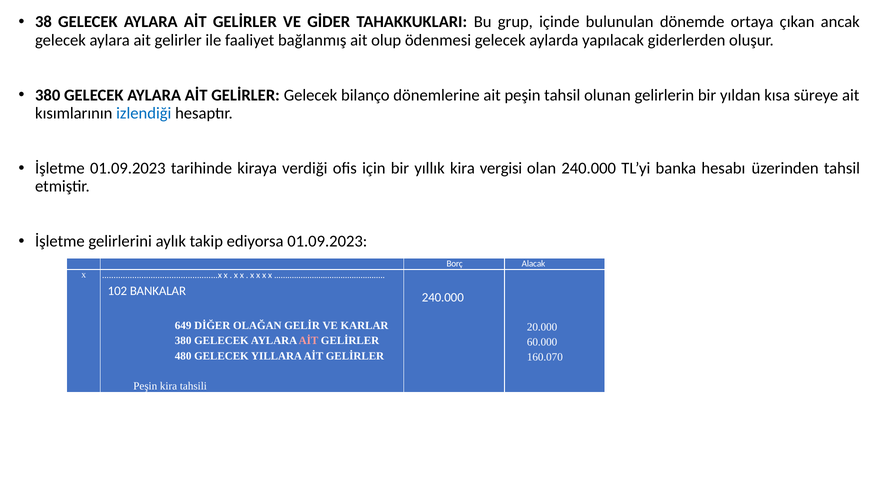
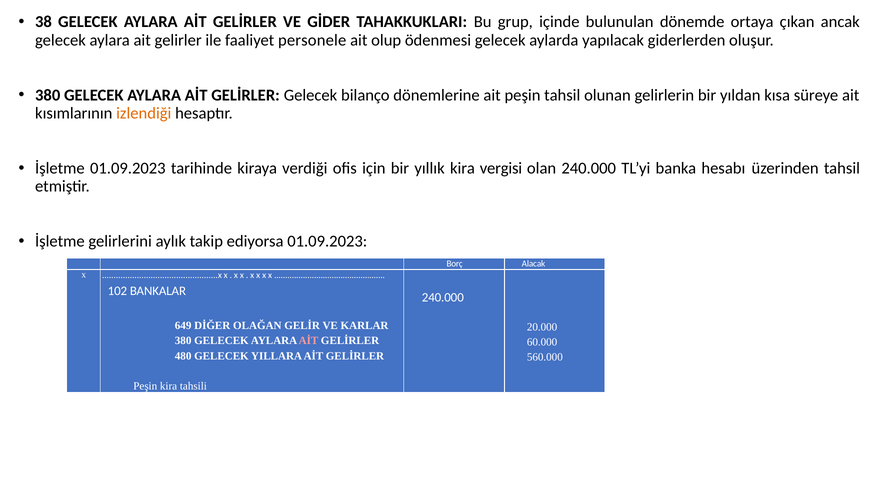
bağlanmış: bağlanmış -> personele
izlendiği colour: blue -> orange
160.070: 160.070 -> 560.000
